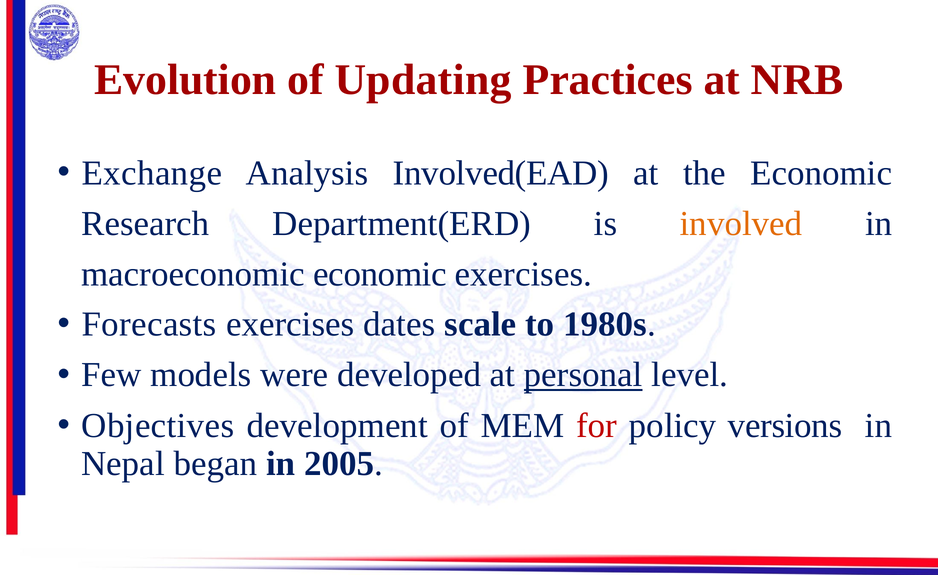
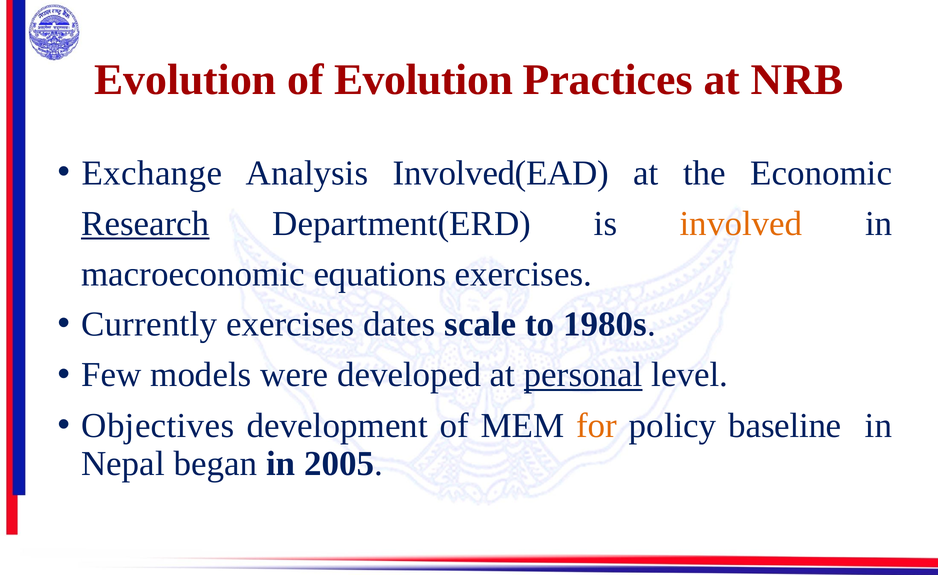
of Updating: Updating -> Evolution
Research underline: none -> present
macroeconomic economic: economic -> equations
Forecasts: Forecasts -> Currently
for colour: red -> orange
versions: versions -> baseline
